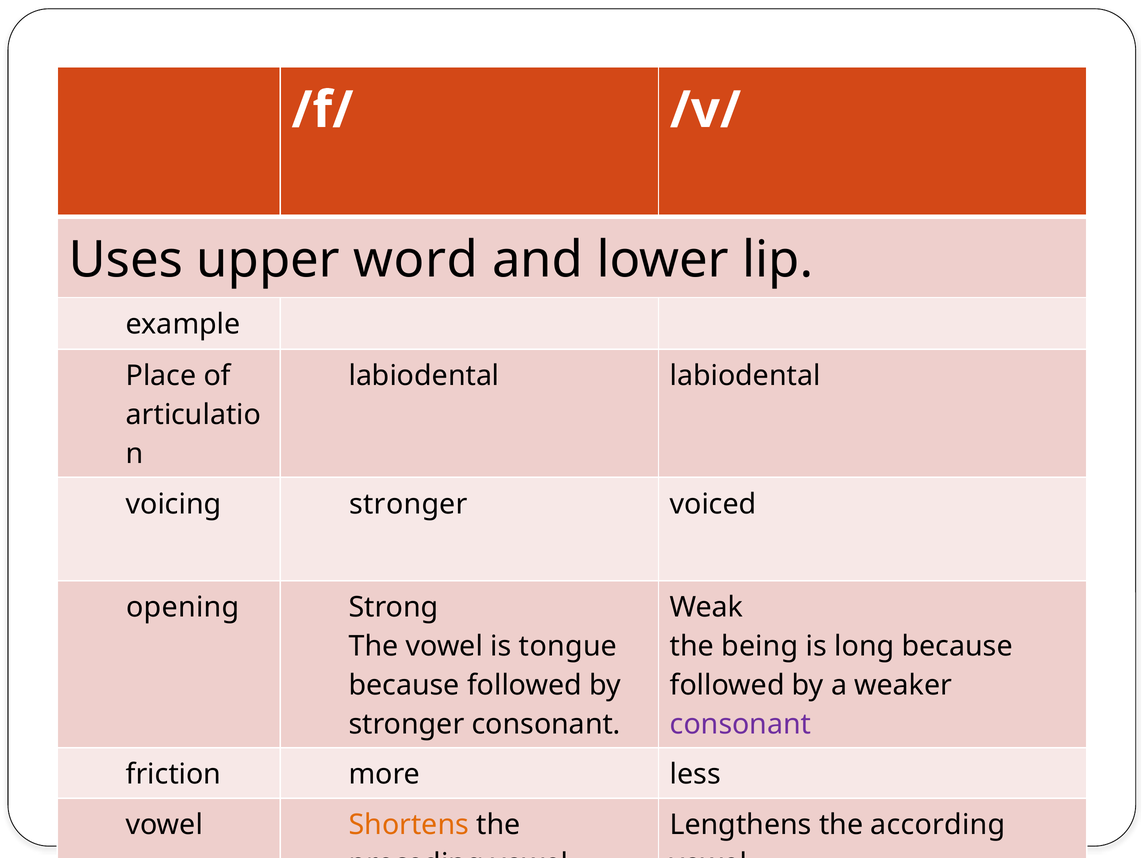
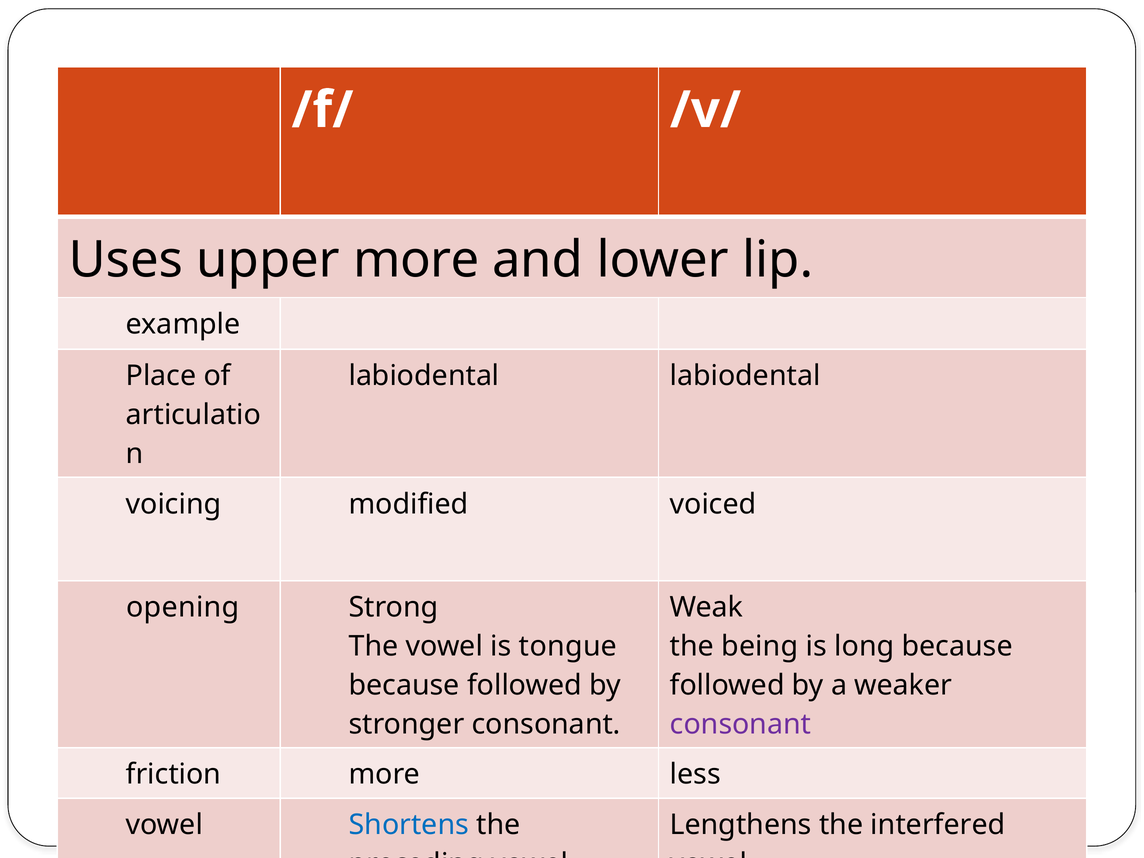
upper word: word -> more
voicing stronger: stronger -> modified
Shortens colour: orange -> blue
according: according -> interfered
